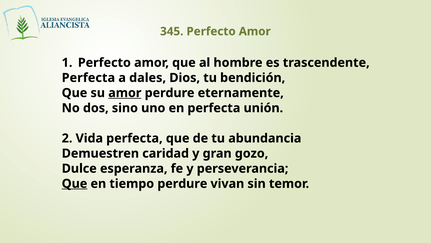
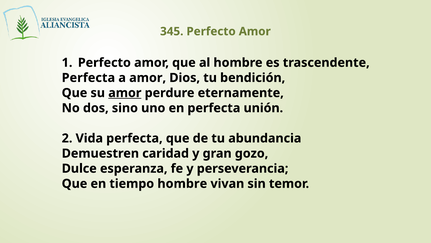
a dales: dales -> amor
Que at (74, 183) underline: present -> none
tiempo perdure: perdure -> hombre
